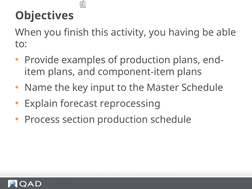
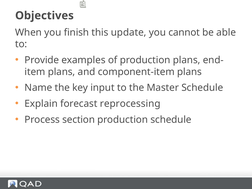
activity: activity -> update
having: having -> cannot
